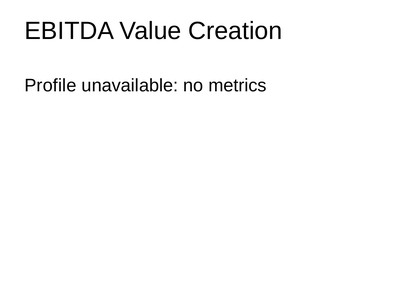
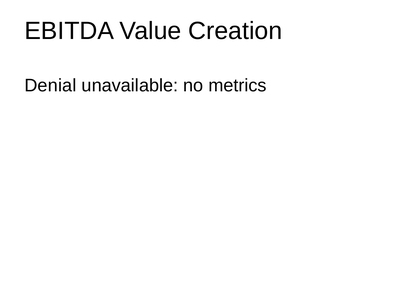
Profile: Profile -> Denial
